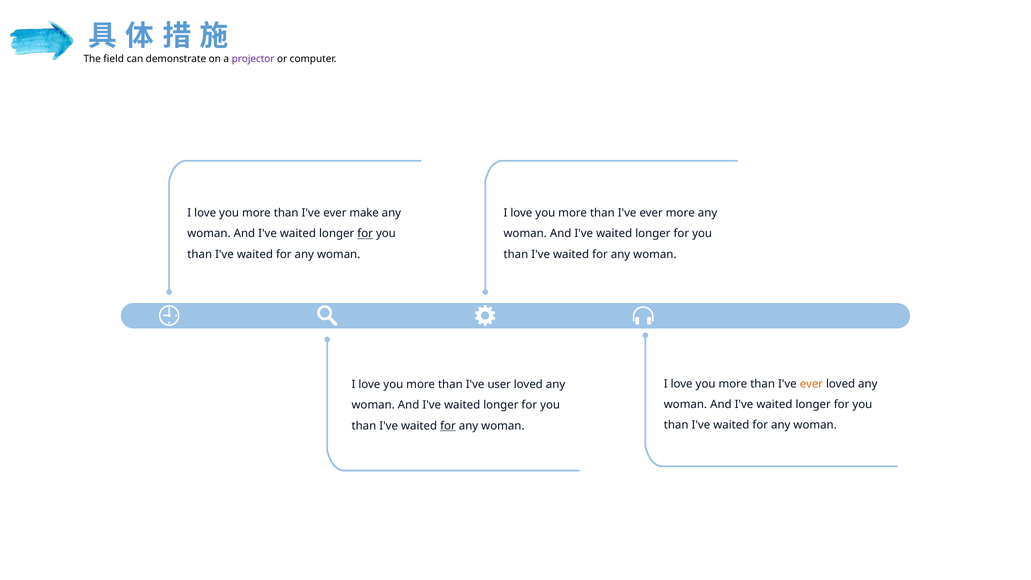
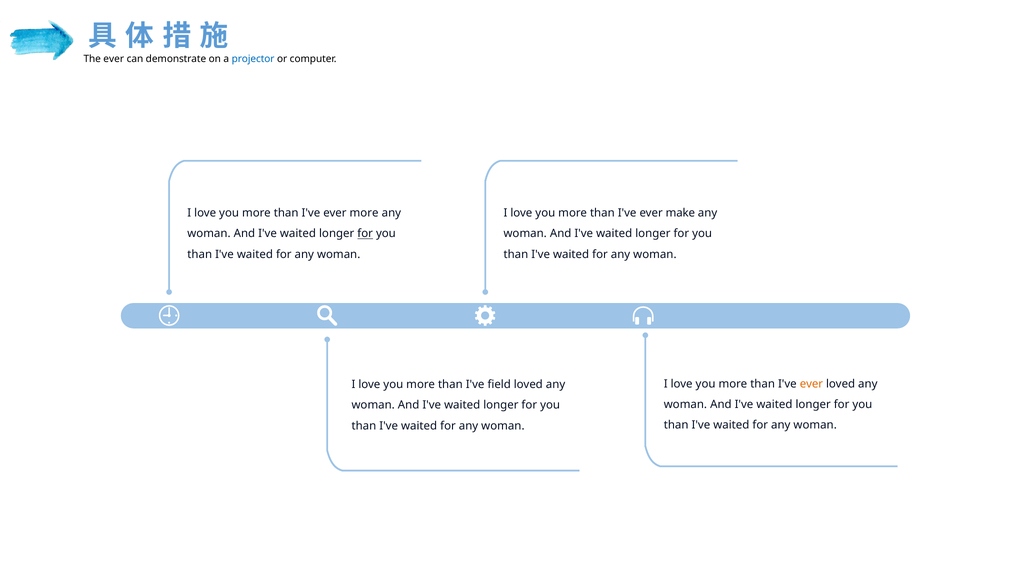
The field: field -> ever
projector colour: purple -> blue
ever make: make -> more
ever more: more -> make
user: user -> field
for at (448, 426) underline: present -> none
